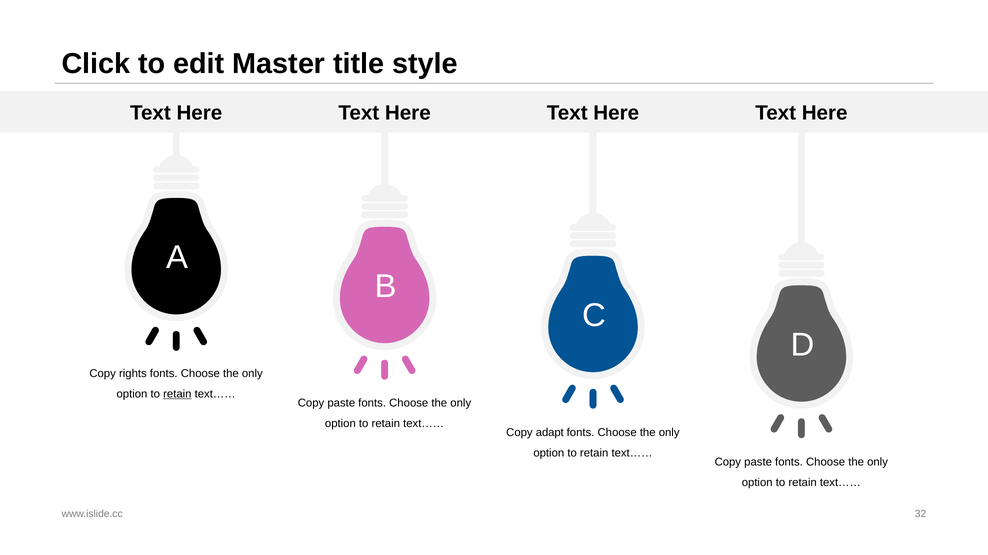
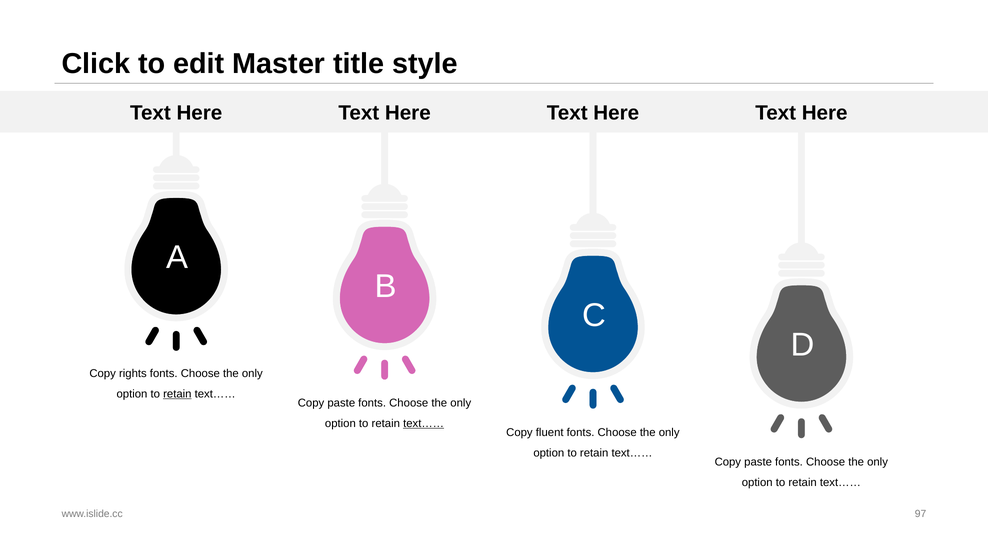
text…… at (424, 424) underline: none -> present
adapt: adapt -> fluent
32: 32 -> 97
